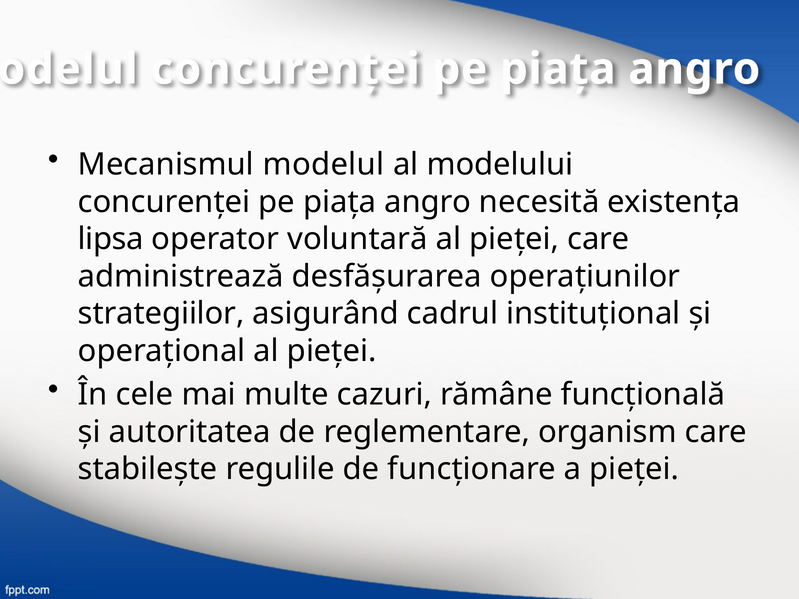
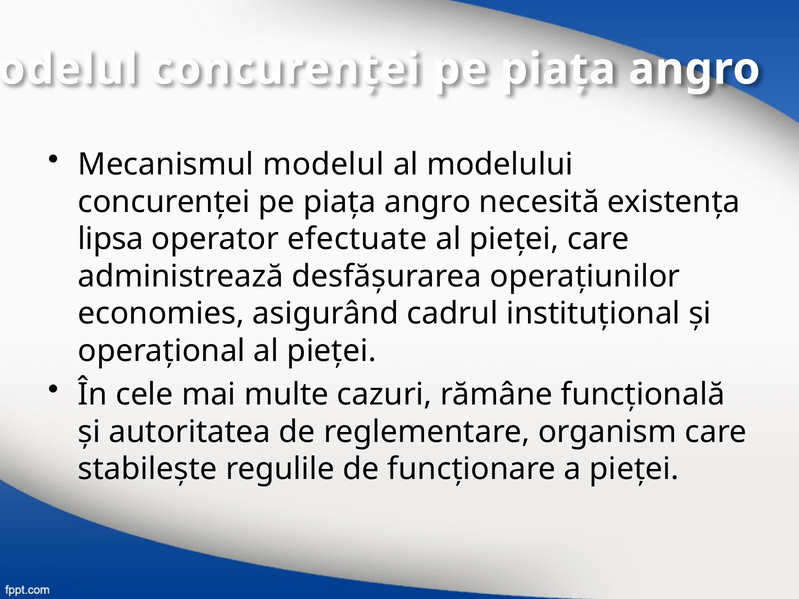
voluntară: voluntară -> efectuate
strategiilor: strategiilor -> economies
